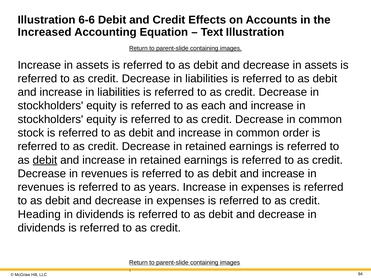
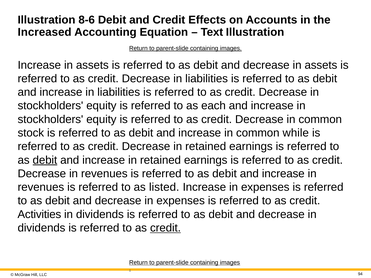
6-6: 6-6 -> 8-6
order: order -> while
years: years -> listed
Heading: Heading -> Activities
credit at (165, 228) underline: none -> present
